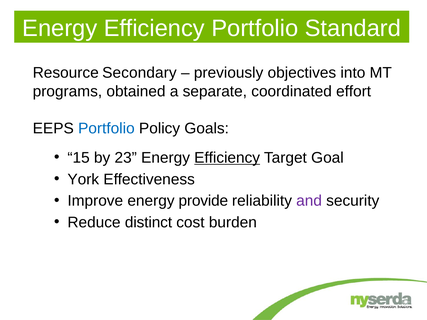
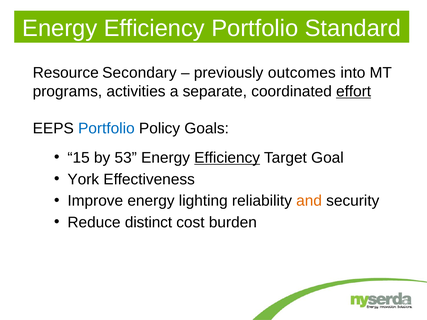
objectives: objectives -> outcomes
obtained: obtained -> activities
effort underline: none -> present
23: 23 -> 53
provide: provide -> lighting
and colour: purple -> orange
